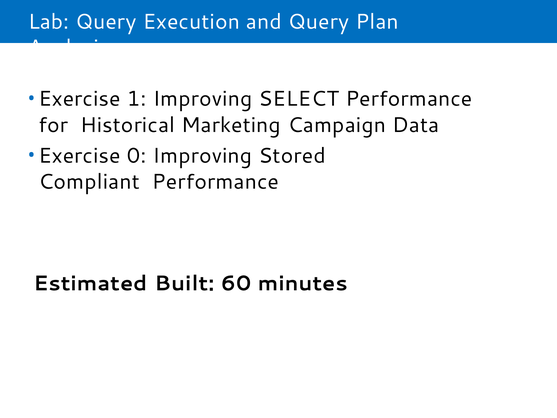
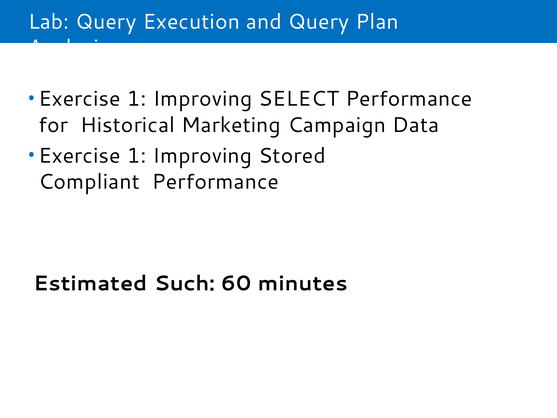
0 at (137, 156): 0 -> 1
Built: Built -> Such
